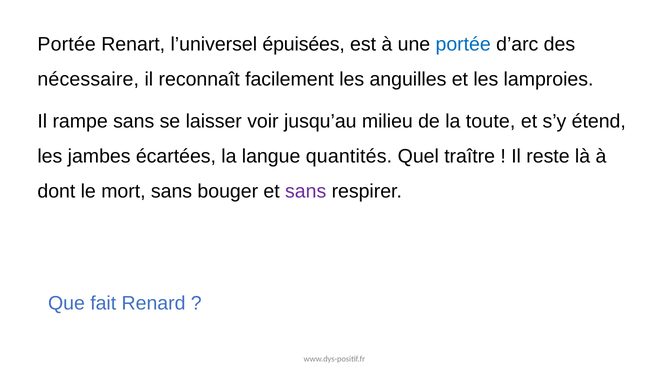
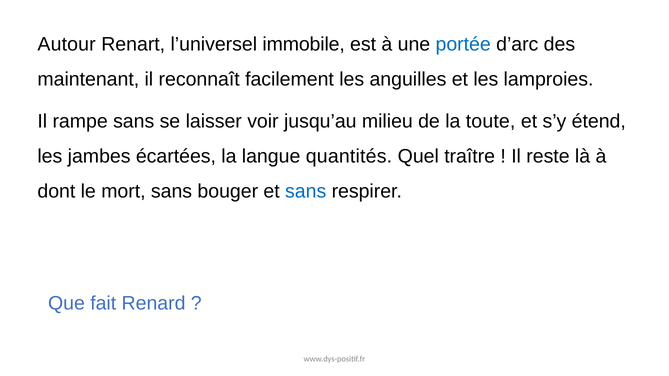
Portée at (67, 45): Portée -> Autour
épuisées: épuisées -> immobile
nécessaire: nécessaire -> maintenant
sans at (306, 192) colour: purple -> blue
